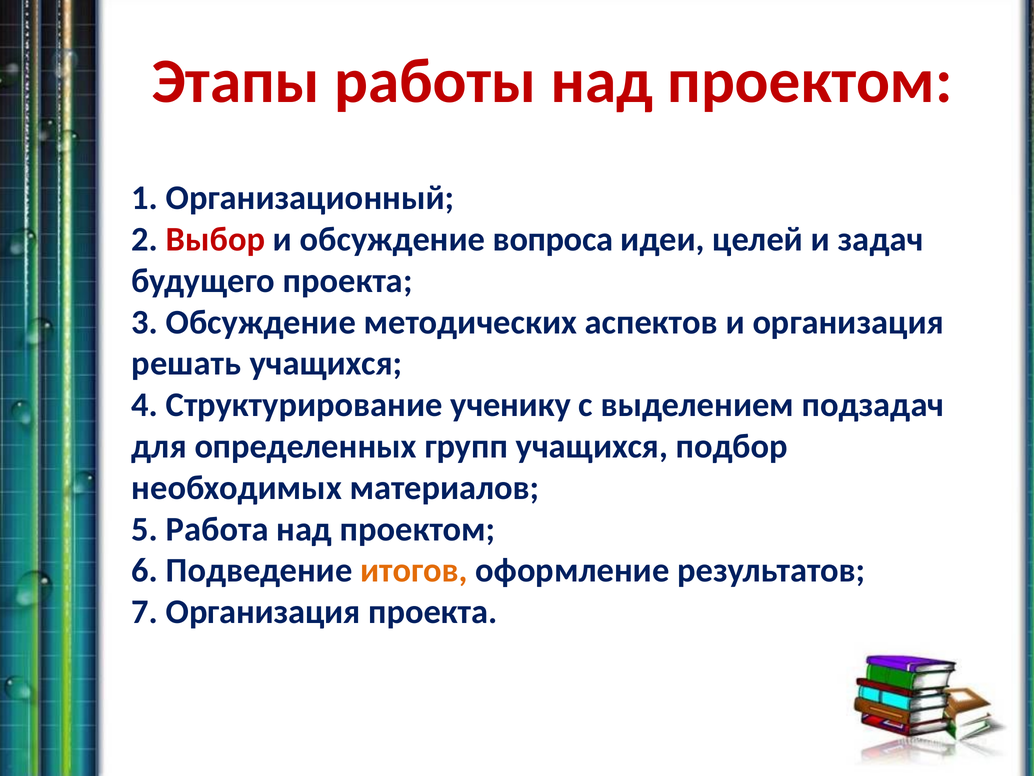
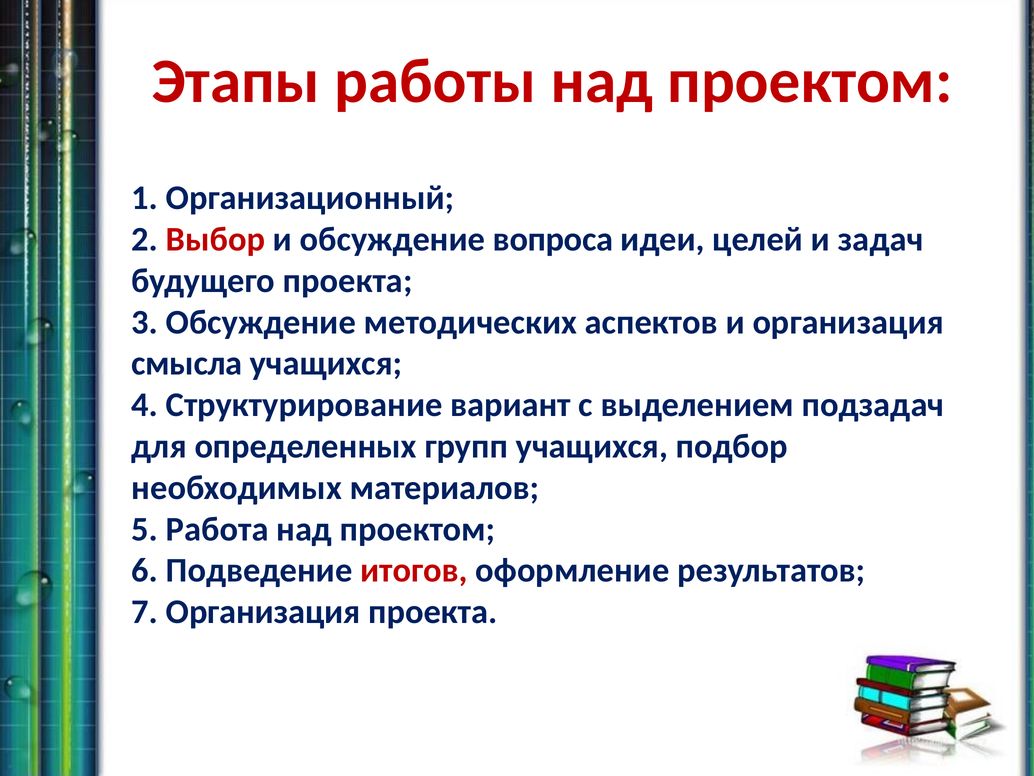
решать: решать -> смысла
ученику: ученику -> вариант
итогов colour: orange -> red
